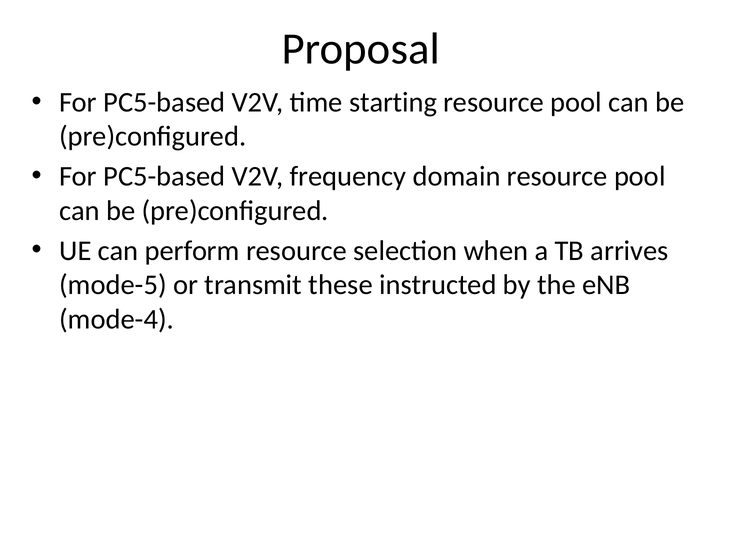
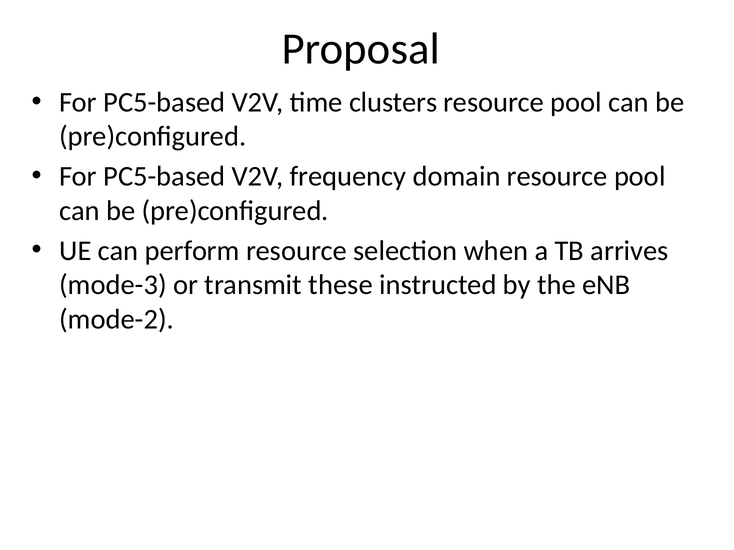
starting: starting -> clusters
mode-5: mode-5 -> mode-3
mode-4: mode-4 -> mode-2
